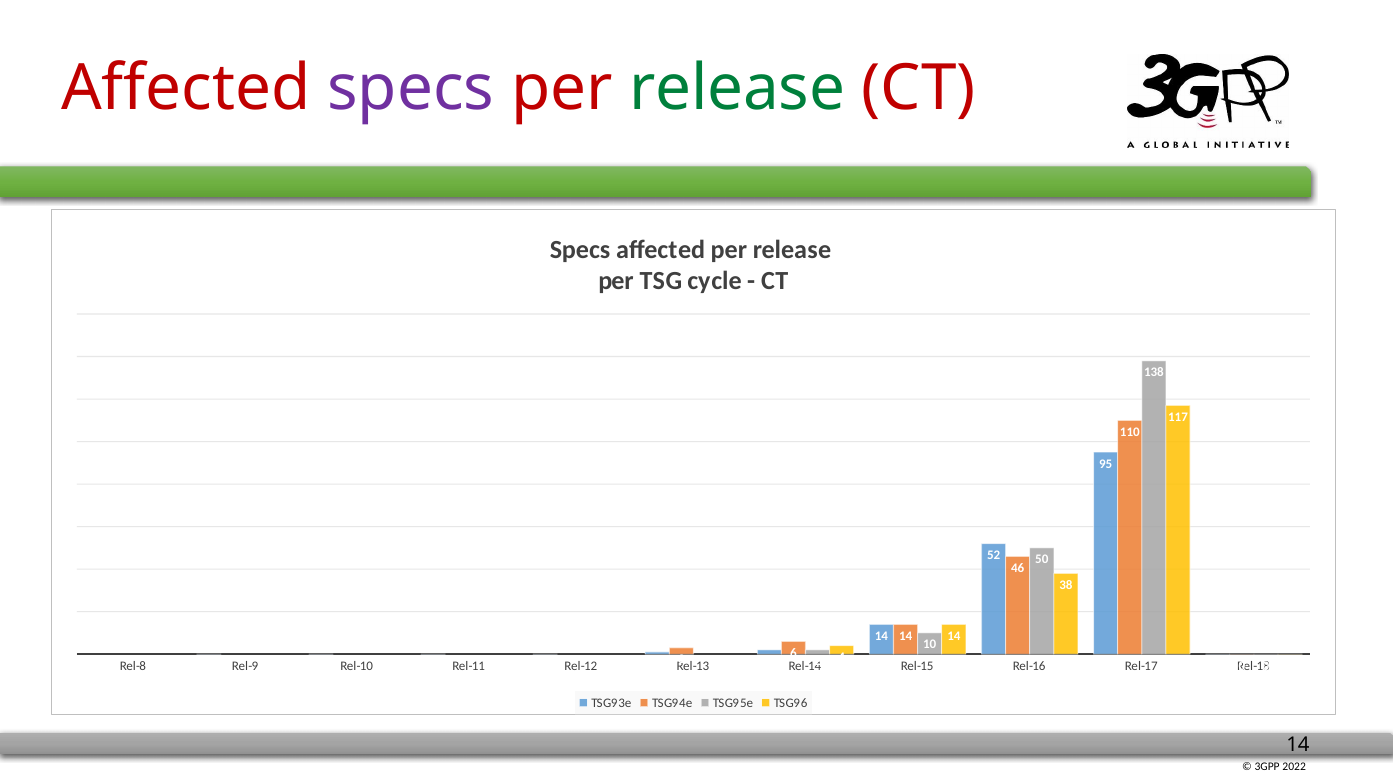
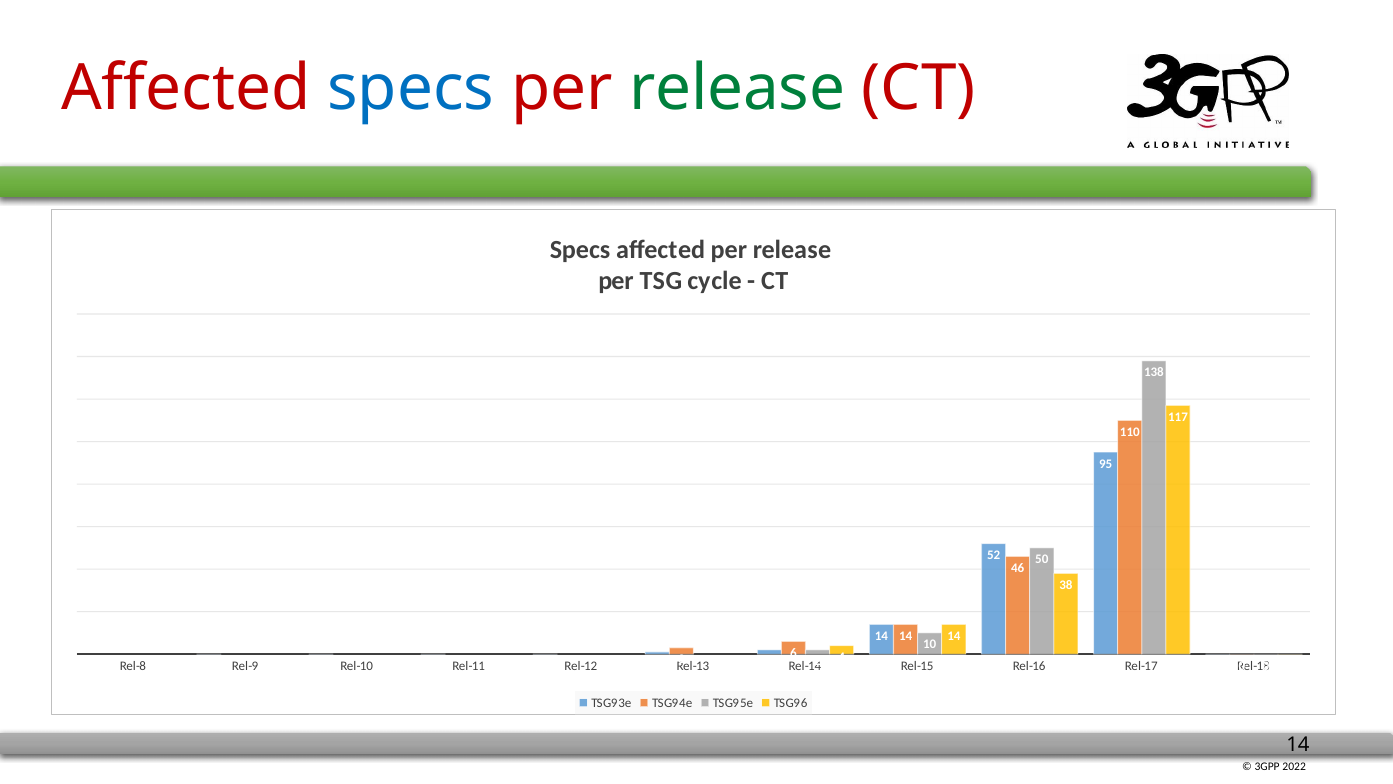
specs at (411, 88) colour: purple -> blue
